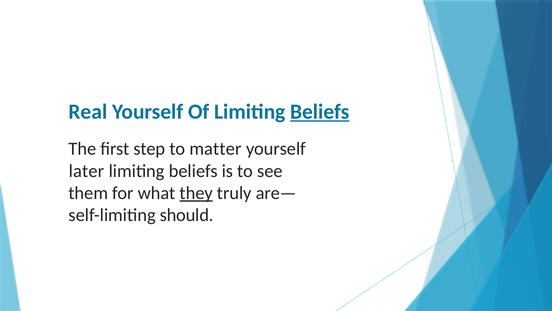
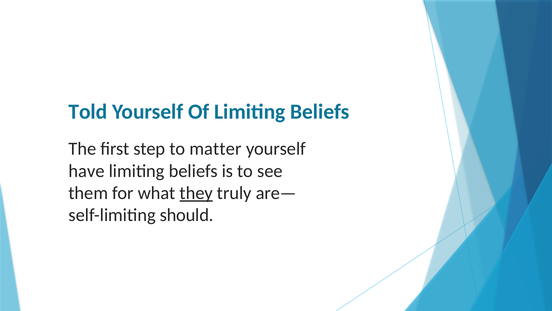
Real: Real -> Told
Beliefs at (320, 111) underline: present -> none
later: later -> have
